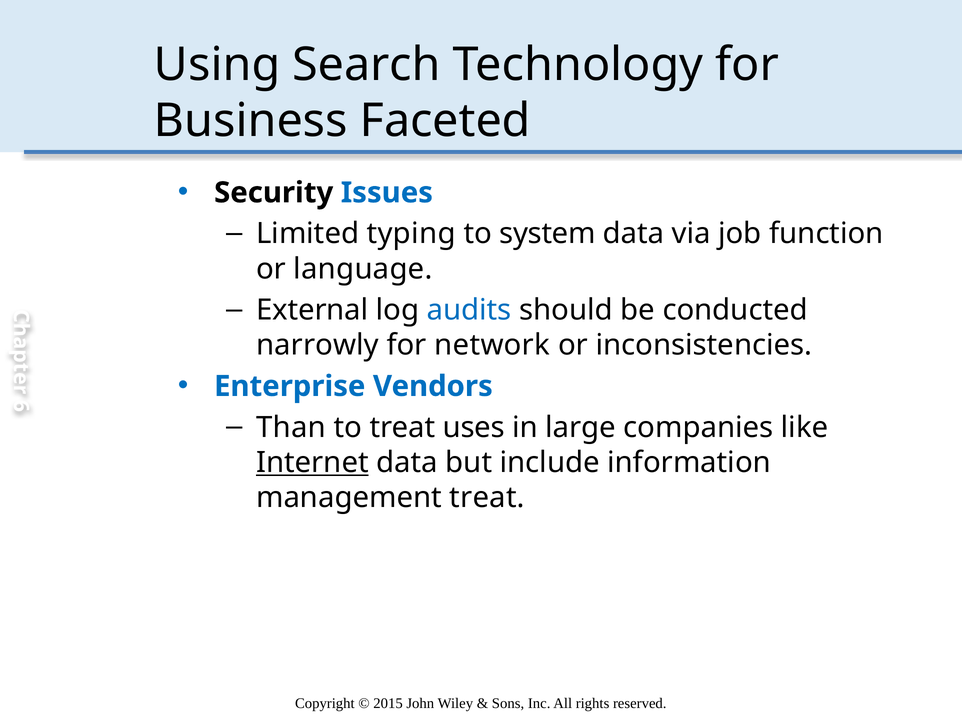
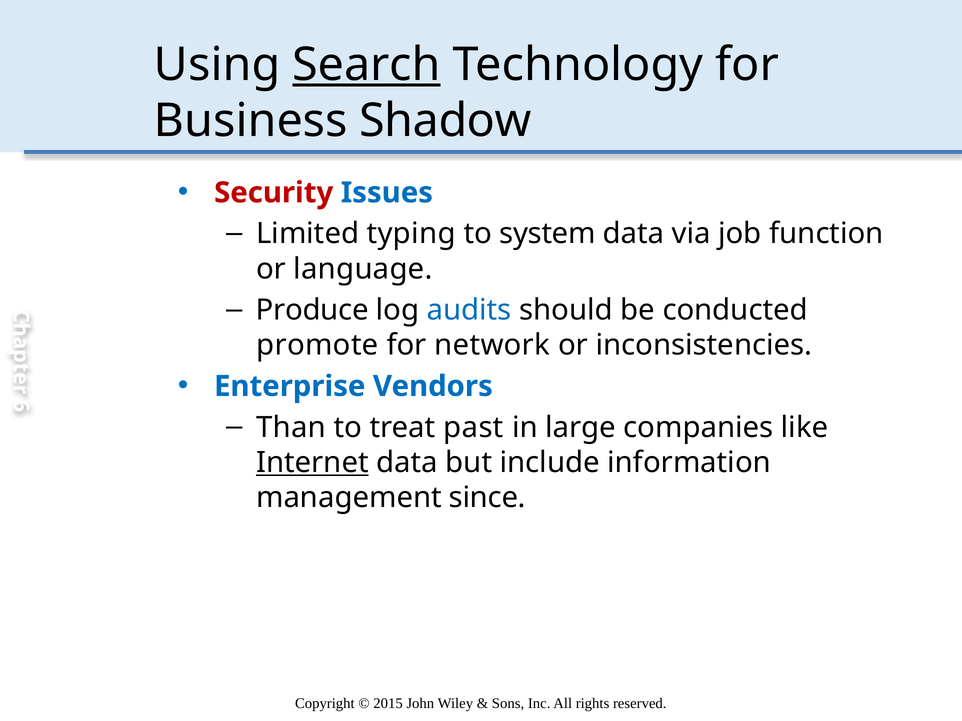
Search underline: none -> present
Faceted: Faceted -> Shadow
Security colour: black -> red
External: External -> Produce
narrowly: narrowly -> promote
uses: uses -> past
management treat: treat -> since
